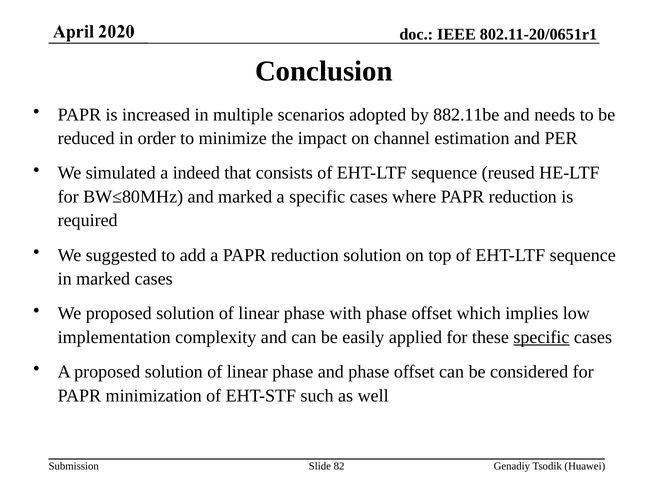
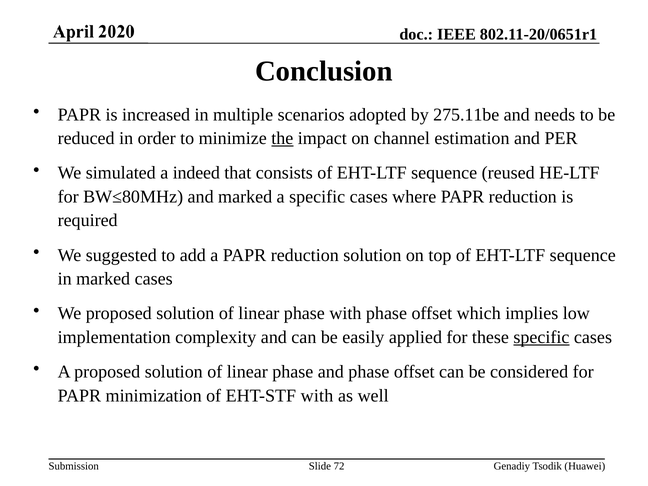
882.11be: 882.11be -> 275.11be
the underline: none -> present
EHT-STF such: such -> with
82: 82 -> 72
